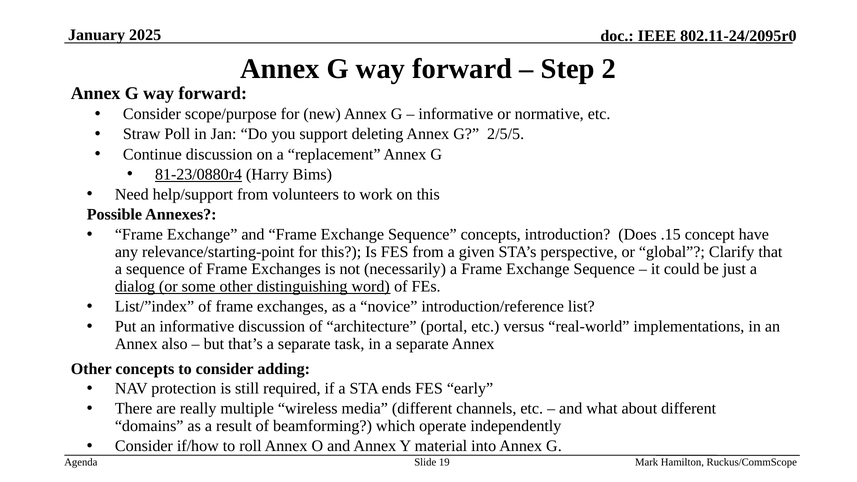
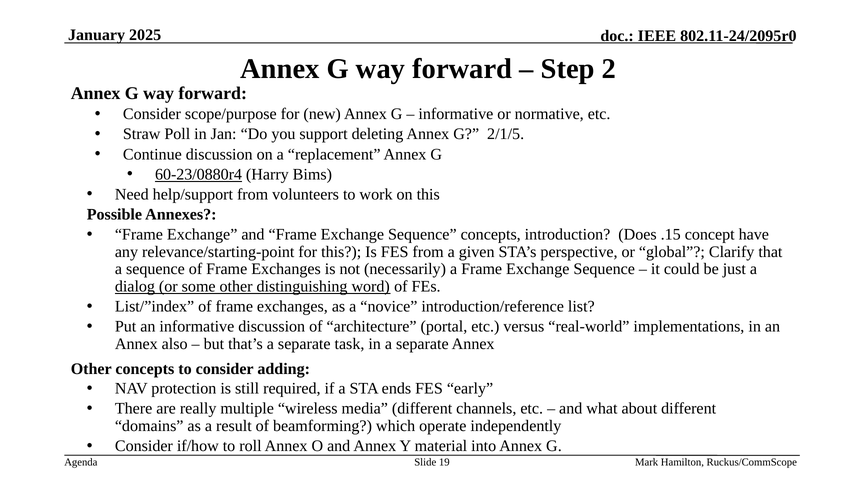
2/5/5: 2/5/5 -> 2/1/5
81-23/0880r4: 81-23/0880r4 -> 60-23/0880r4
